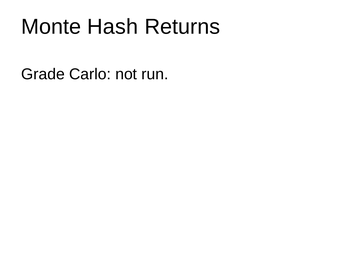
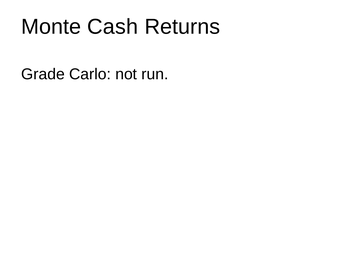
Hash: Hash -> Cash
